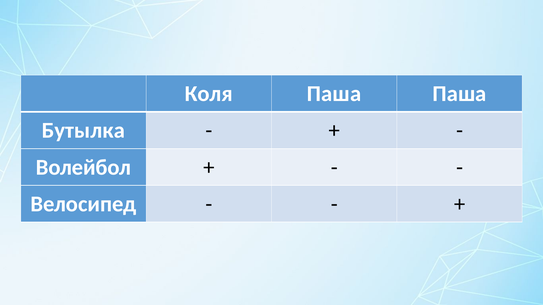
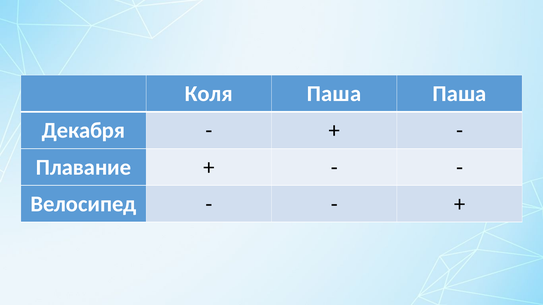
Бутылка: Бутылка -> Декабря
Волейбол: Волейбол -> Плавание
